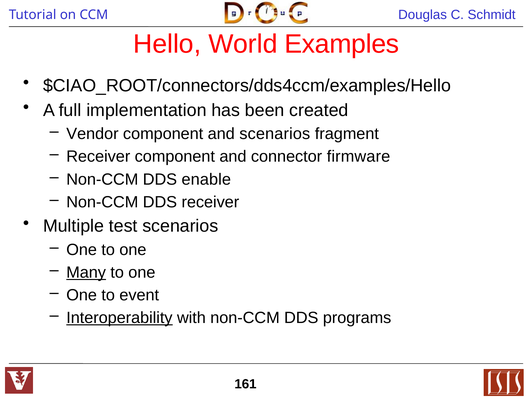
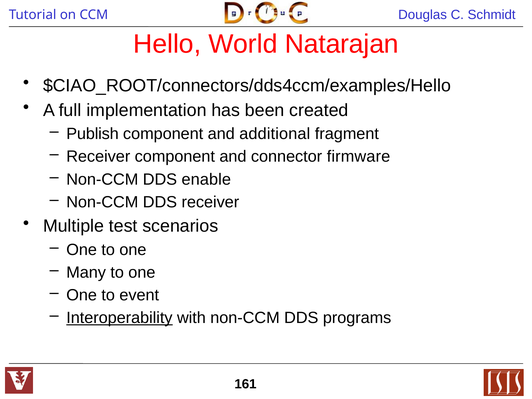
Examples: Examples -> Natarajan
Vendor: Vendor -> Publish
and scenarios: scenarios -> additional
Many underline: present -> none
